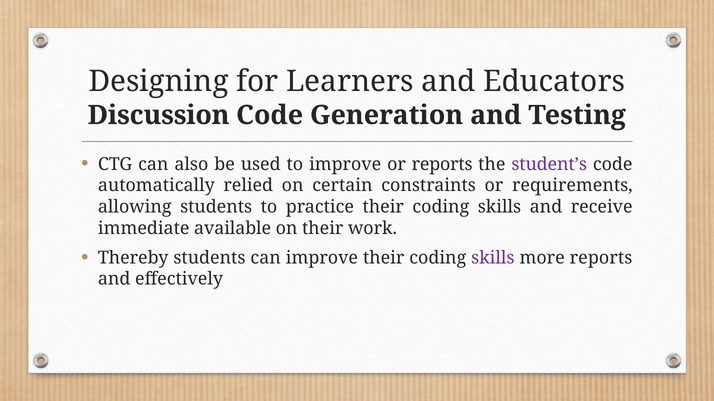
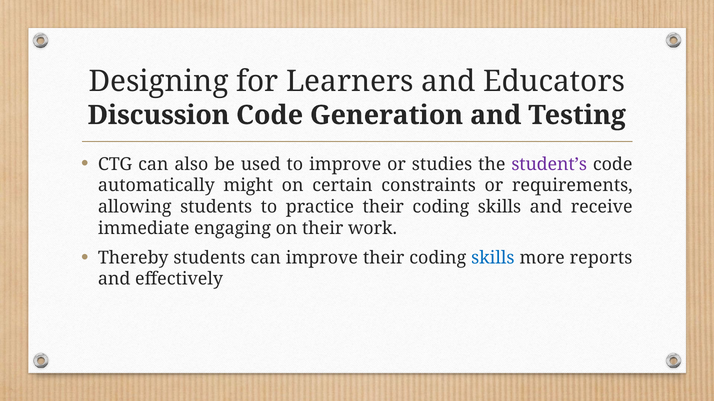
or reports: reports -> studies
relied: relied -> might
available: available -> engaging
skills at (493, 258) colour: purple -> blue
